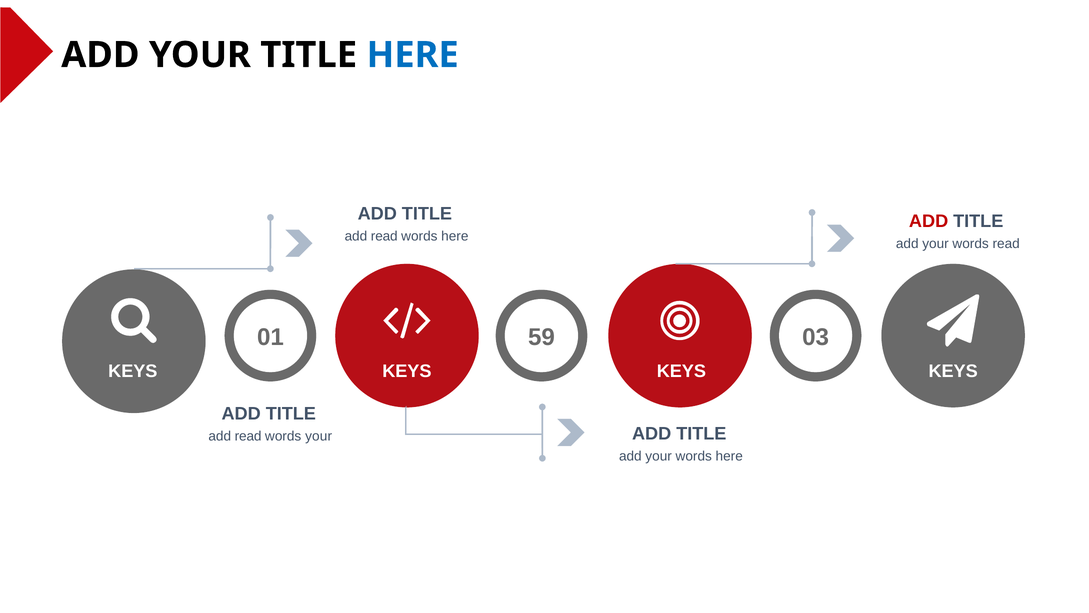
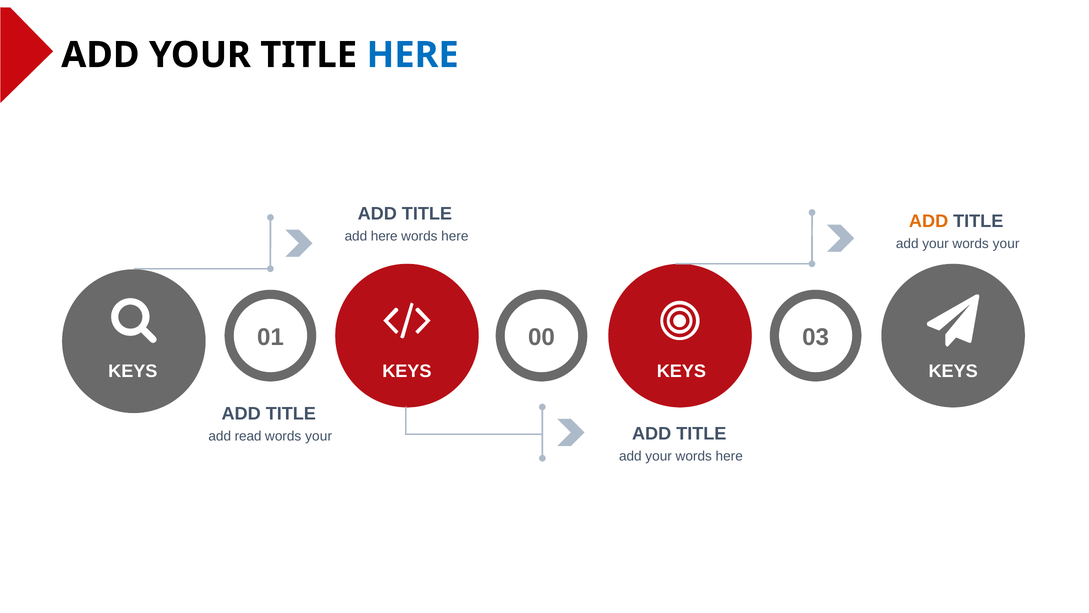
ADD at (929, 221) colour: red -> orange
read at (384, 236): read -> here
your words read: read -> your
59: 59 -> 00
